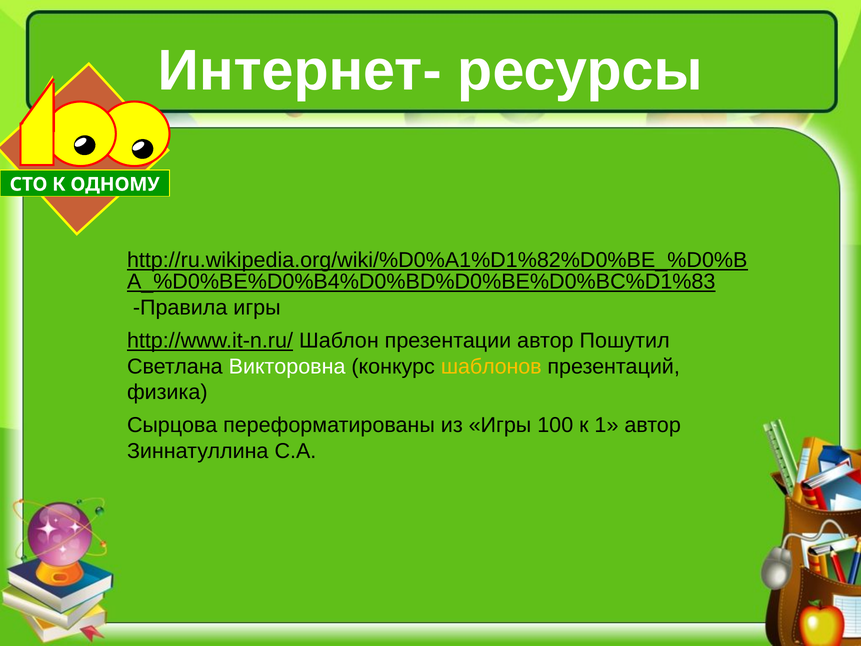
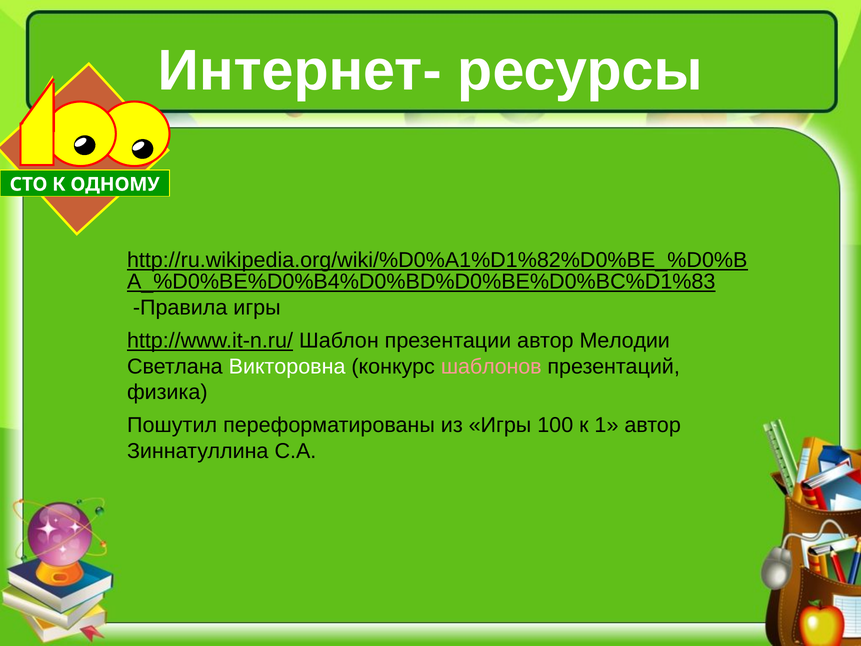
Пошутил: Пошутил -> Мелодии
шаблонов colour: yellow -> pink
Сырцова: Сырцова -> Пошутил
